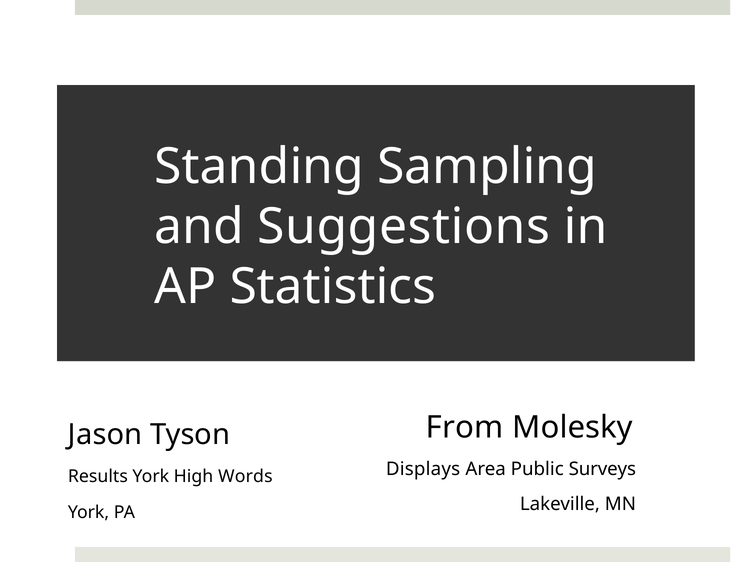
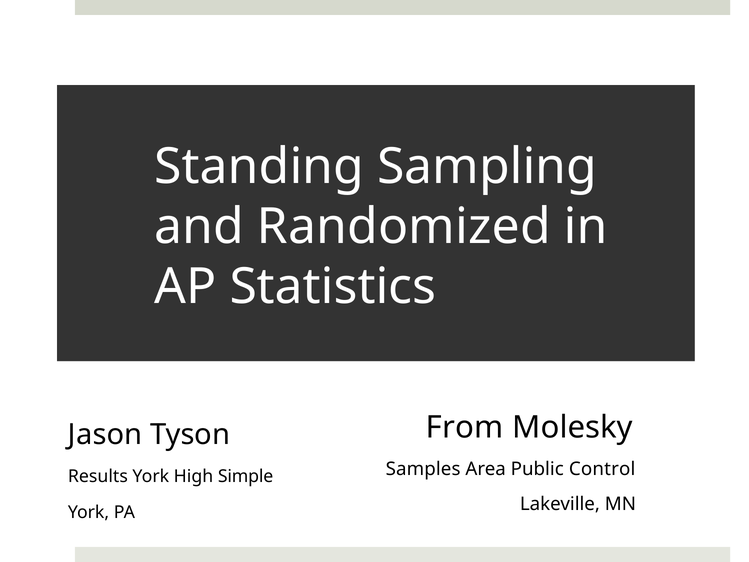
Suggestions: Suggestions -> Randomized
Displays: Displays -> Samples
Surveys: Surveys -> Control
Words: Words -> Simple
